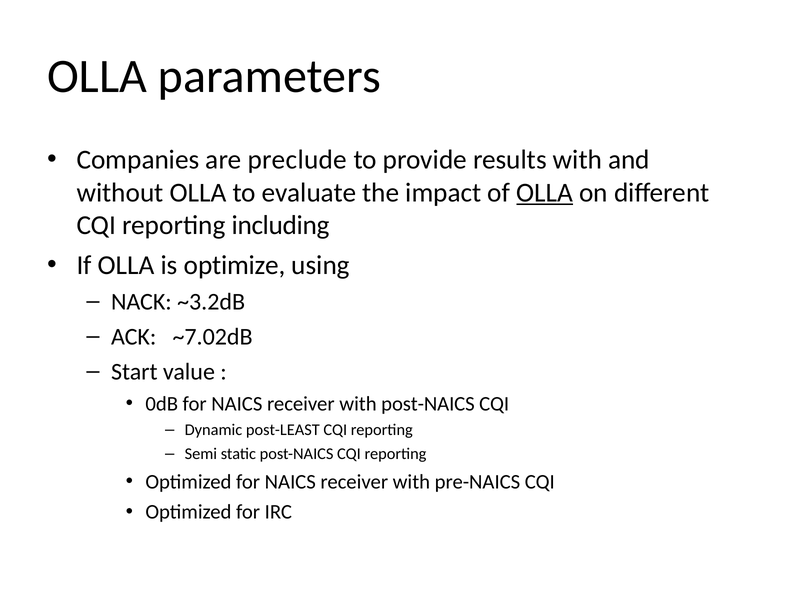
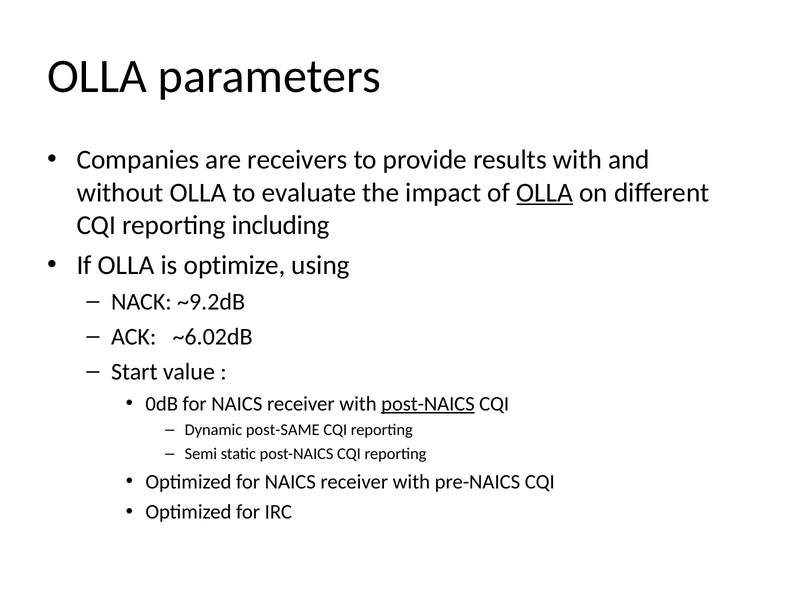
preclude: preclude -> receivers
~3.2dB: ~3.2dB -> ~9.2dB
~7.02dB: ~7.02dB -> ~6.02dB
post-NAICS at (428, 403) underline: none -> present
post-LEAST: post-LEAST -> post-SAME
